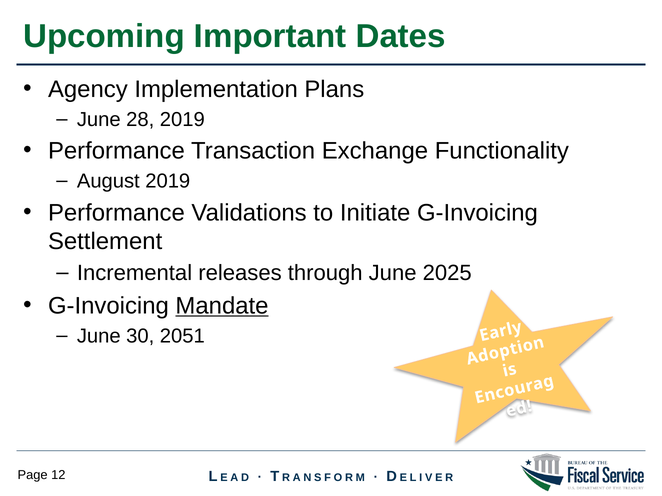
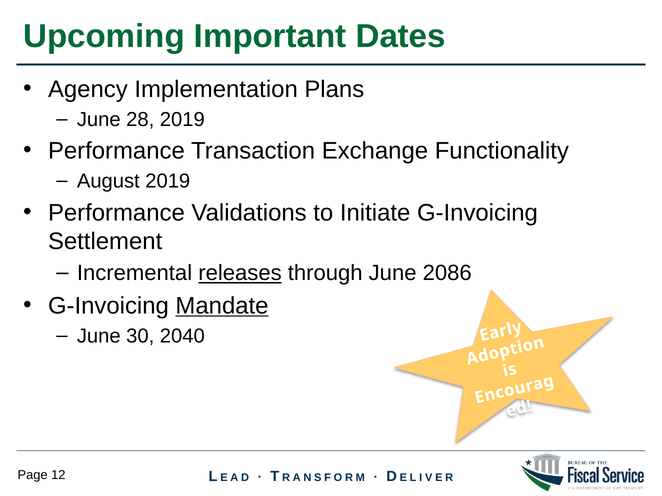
releases underline: none -> present
2025: 2025 -> 2086
2051: 2051 -> 2040
